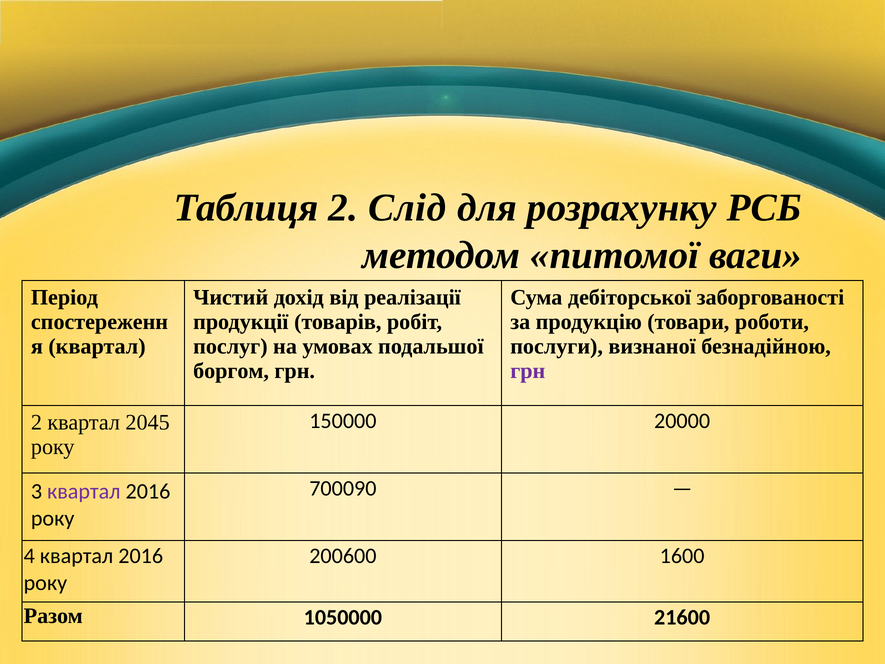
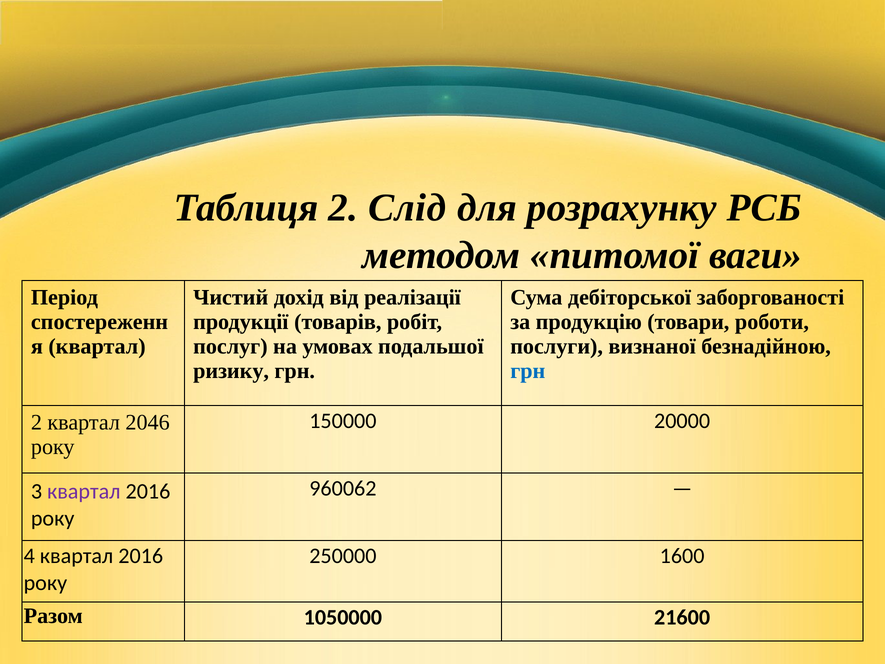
боргом: боргом -> ризику
грн at (528, 371) colour: purple -> blue
2045: 2045 -> 2046
700090: 700090 -> 960062
200600: 200600 -> 250000
